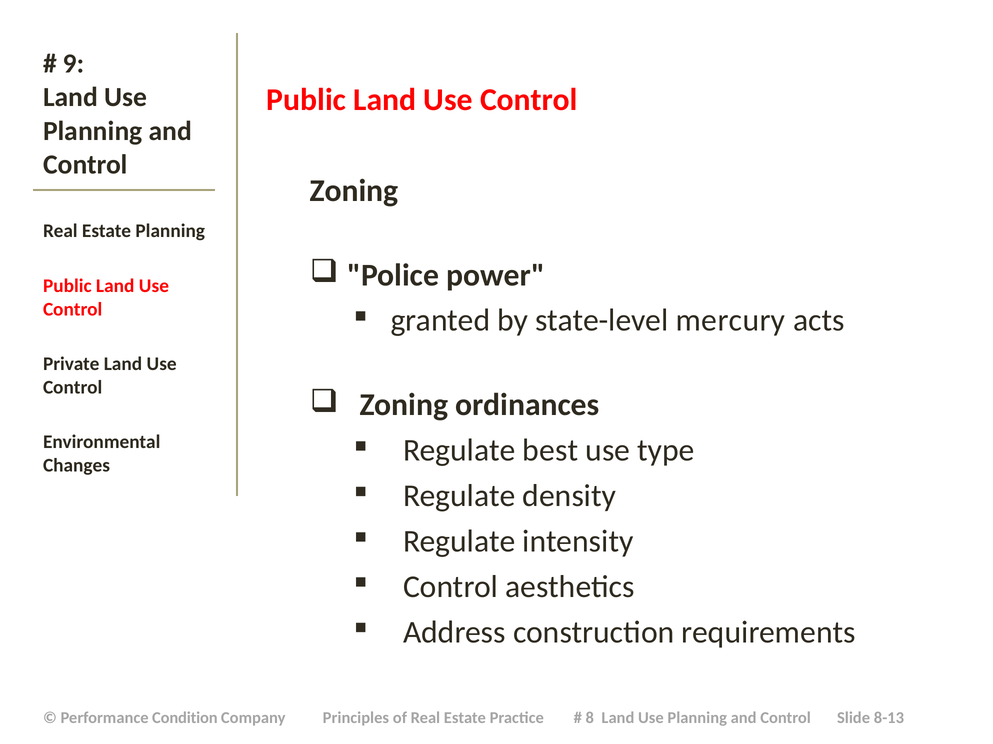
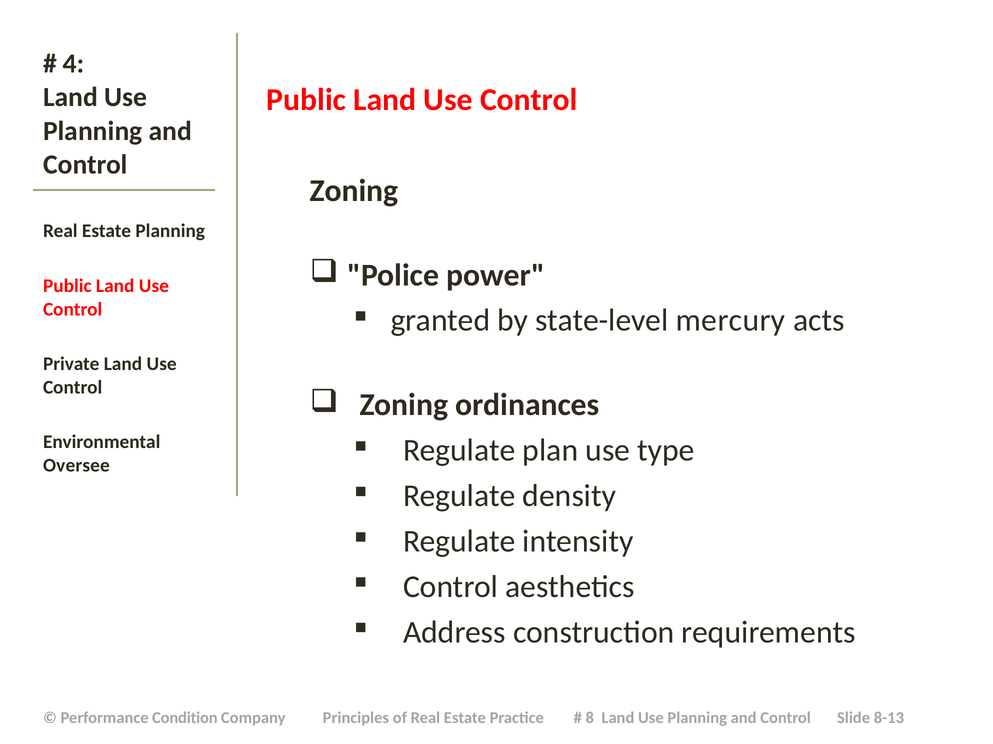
9: 9 -> 4
best: best -> plan
Changes: Changes -> Oversee
